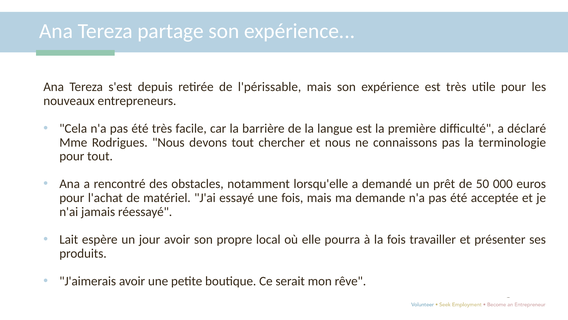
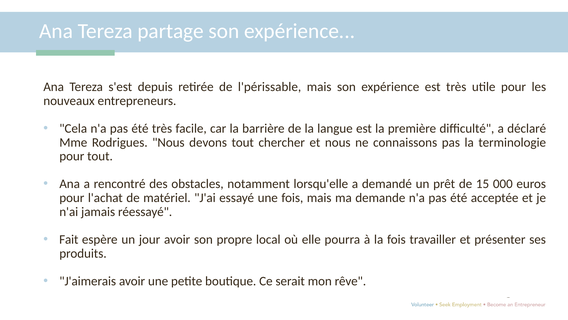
50: 50 -> 15
Lait: Lait -> Fait
